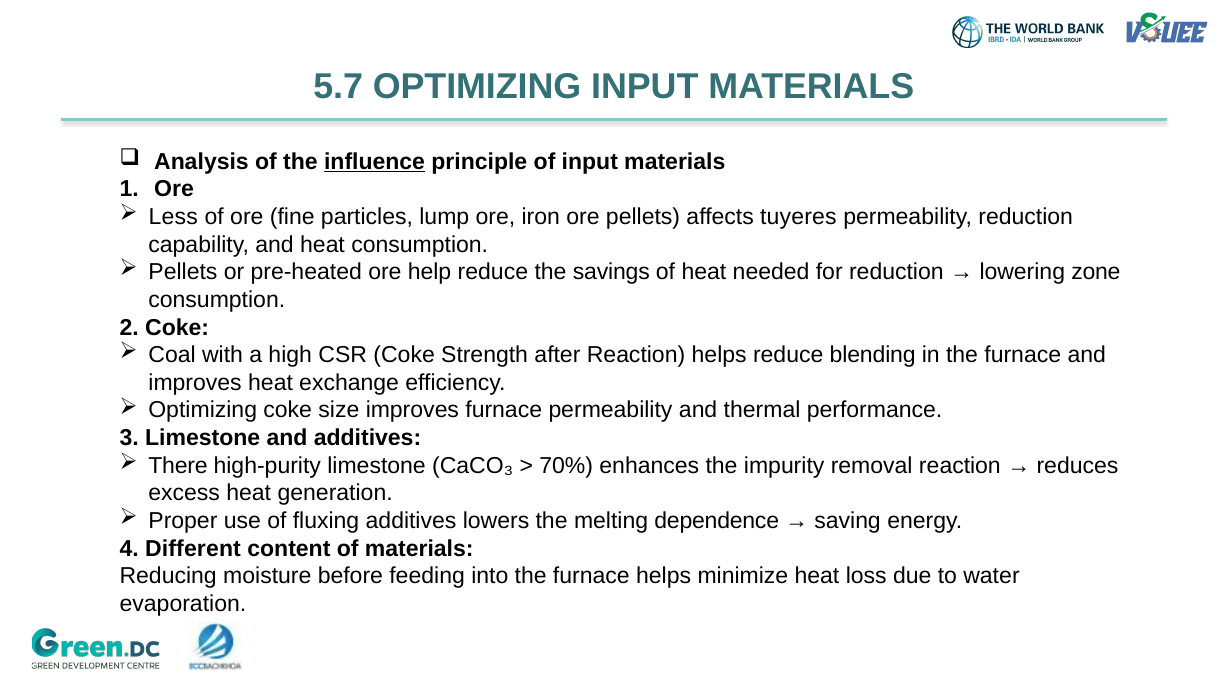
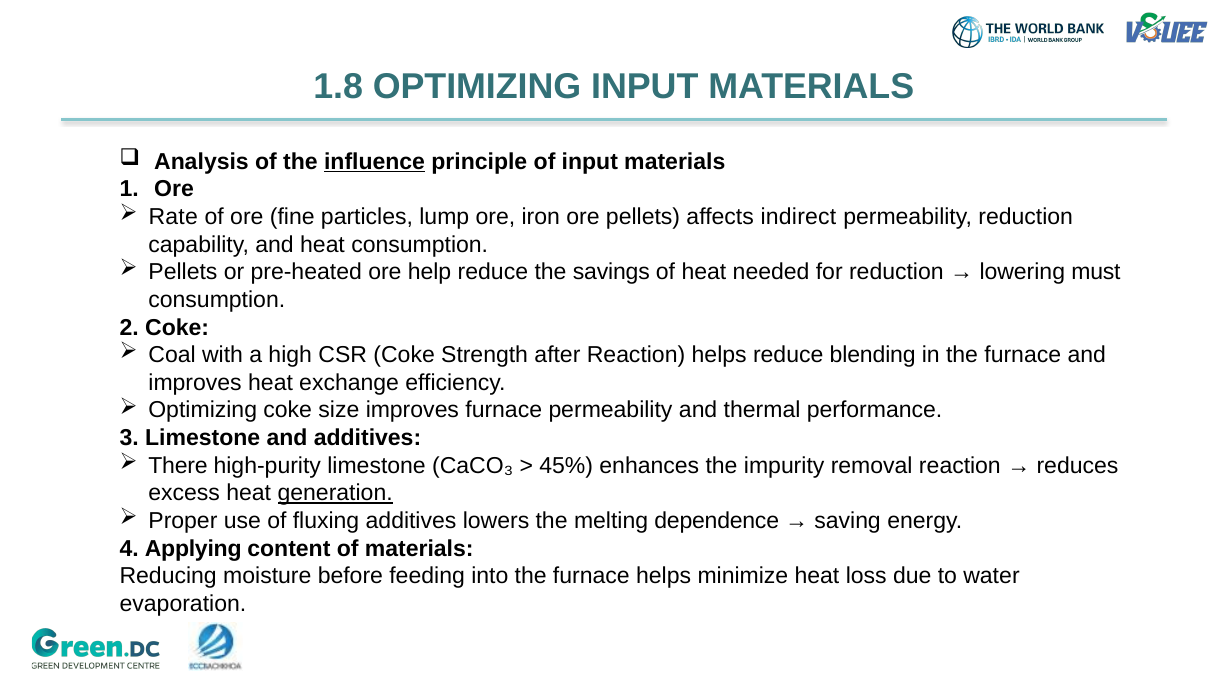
5.7: 5.7 -> 1.8
Less: Less -> Rate
tuyeres: tuyeres -> indirect
zone: zone -> must
70%: 70% -> 45%
generation underline: none -> present
Different: Different -> Applying
